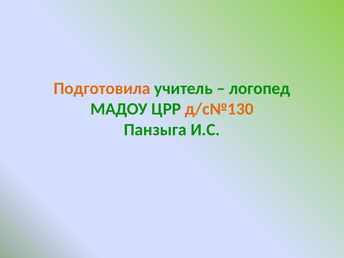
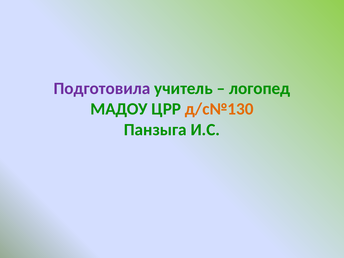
Подготовила colour: orange -> purple
